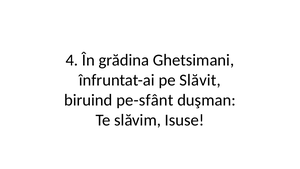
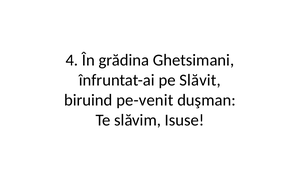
pe-sfânt: pe-sfânt -> pe-venit
